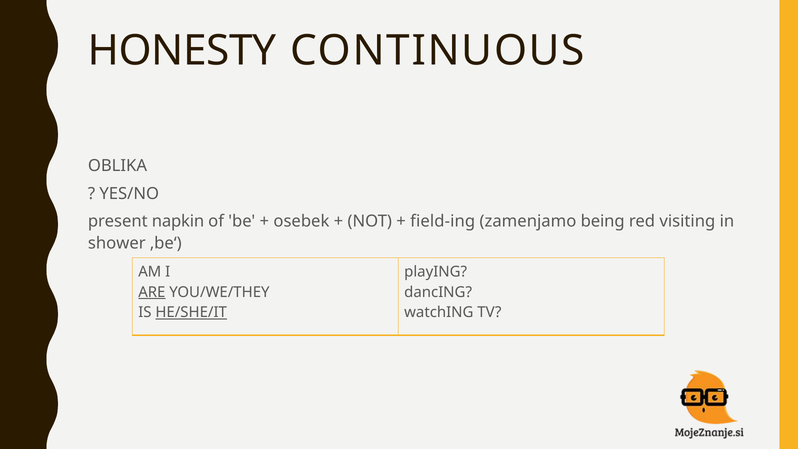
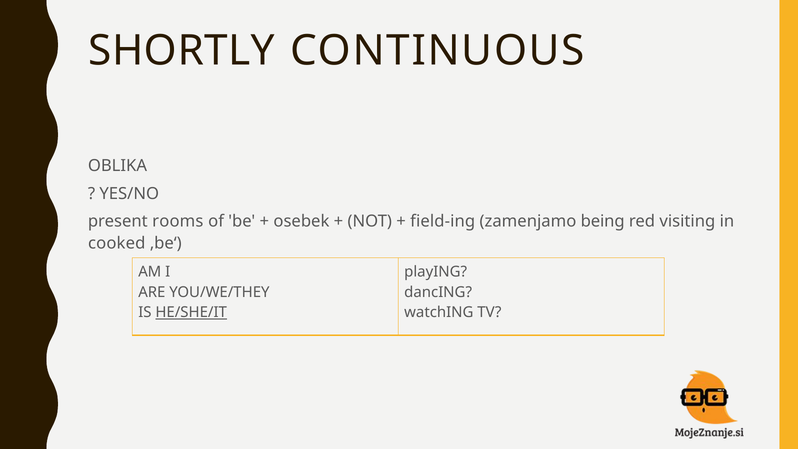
HONESTY: HONESTY -> SHORTLY
napkin: napkin -> rooms
shower: shower -> cooked
ARE underline: present -> none
